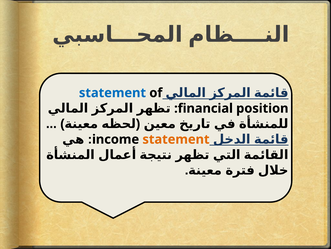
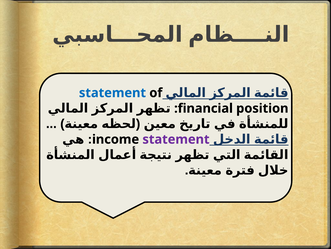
statement at (176, 139) colour: orange -> purple
